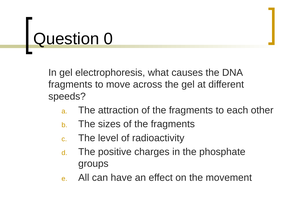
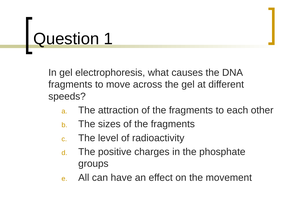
0: 0 -> 1
